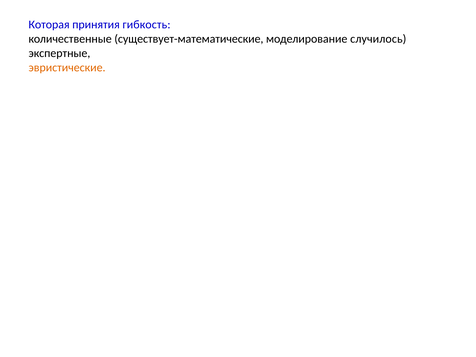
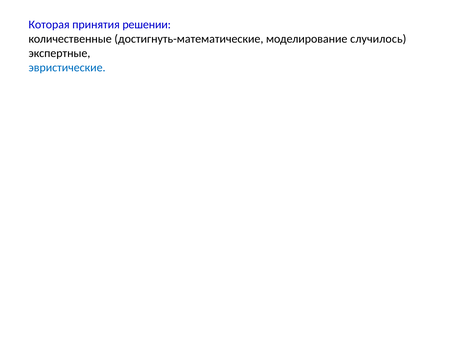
гибкость: гибкость -> решении
существует-математические: существует-математические -> достигнуть-математические
эвристические colour: orange -> blue
